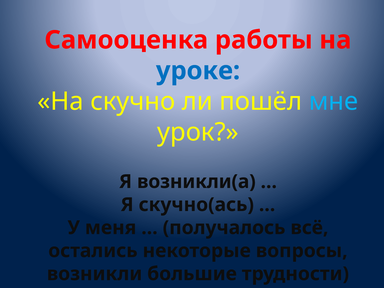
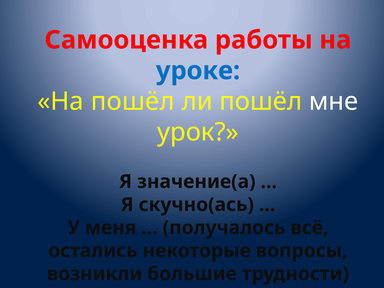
На скучно: скучно -> пошёл
мне at (333, 101) colour: light blue -> white
возникли(а: возникли(а -> значение(а
